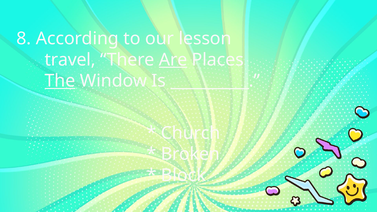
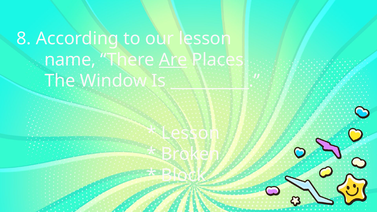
travel: travel -> name
The underline: present -> none
Church at (191, 133): Church -> Lesson
